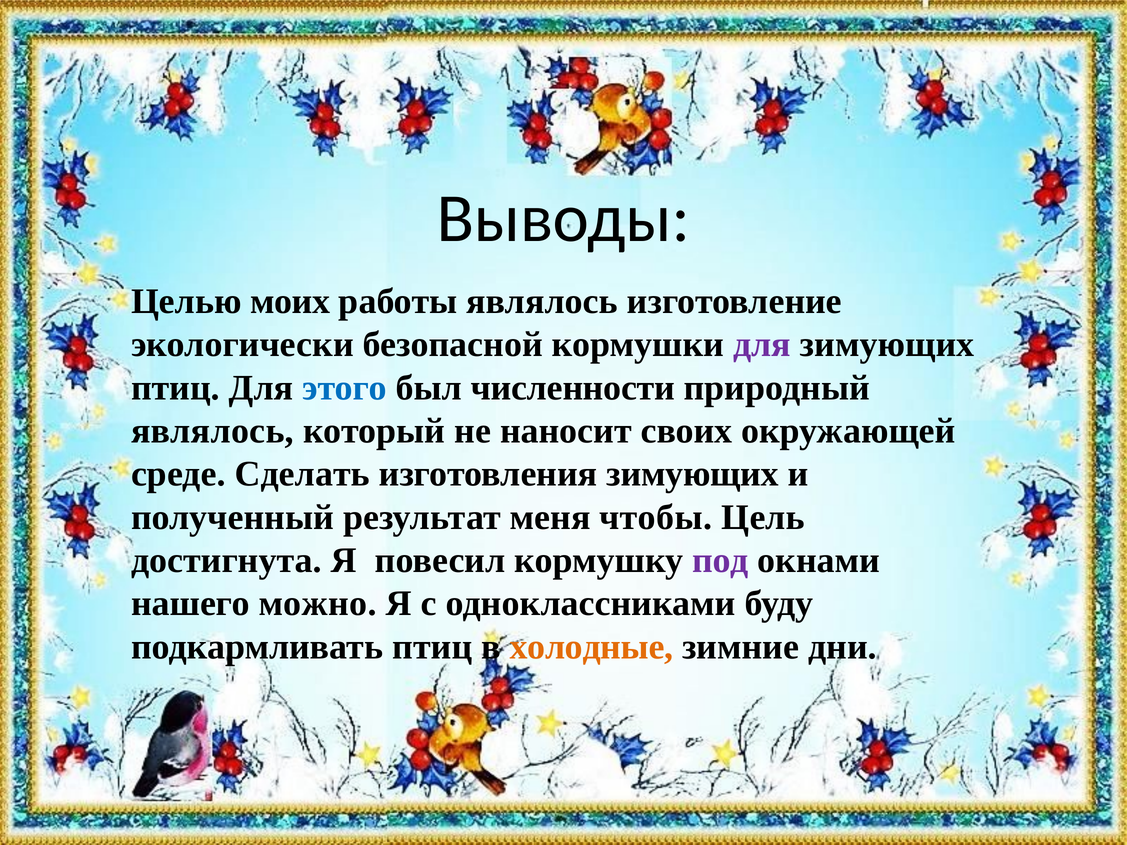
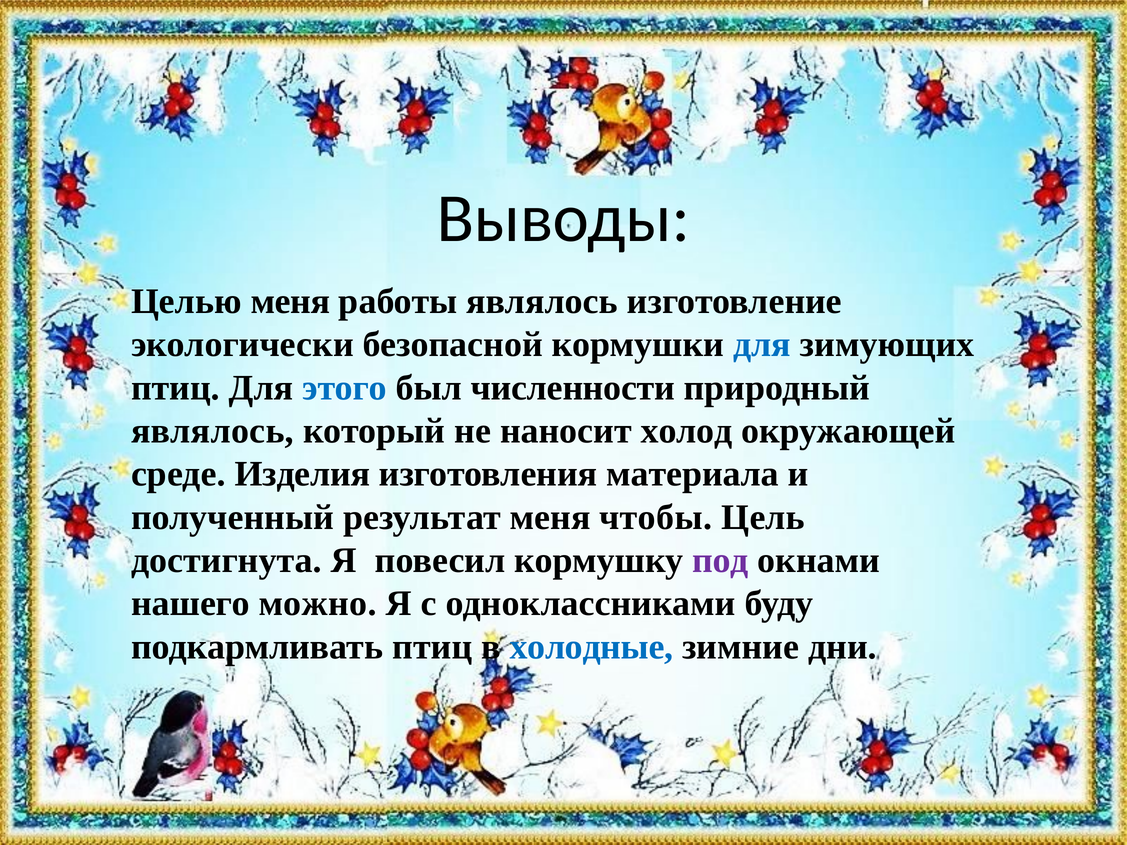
Целью моих: моих -> меня
для at (762, 345) colour: purple -> blue
своих: своих -> холод
Сделать: Сделать -> Изделия
изготовления зимующих: зимующих -> материала
холодные colour: orange -> blue
